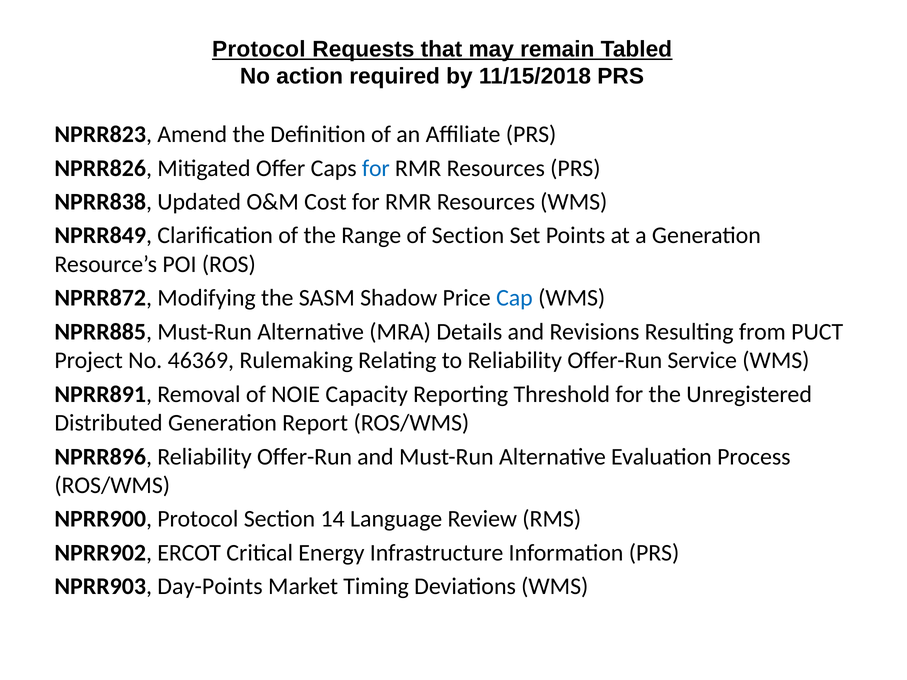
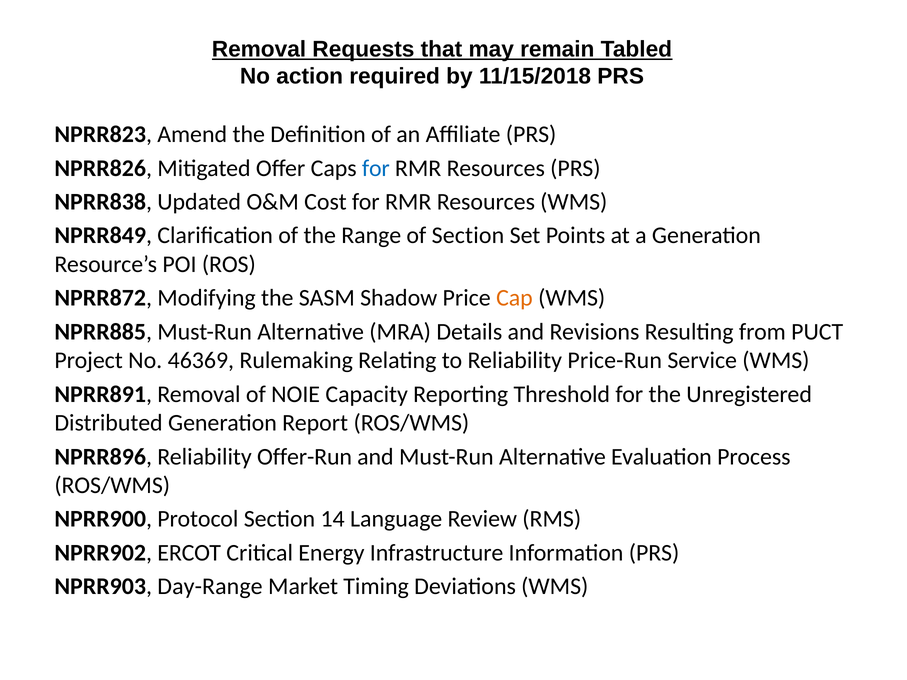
Protocol at (259, 49): Protocol -> Removal
Cap colour: blue -> orange
to Reliability Offer-Run: Offer-Run -> Price-Run
Day-Points: Day-Points -> Day-Range
